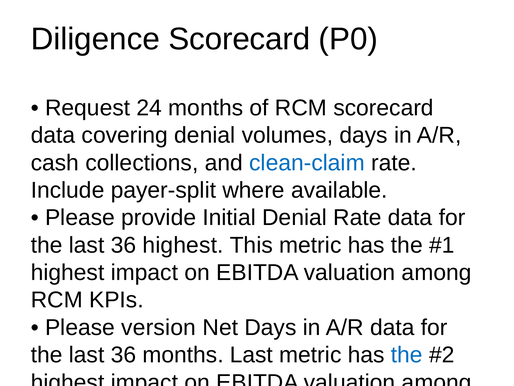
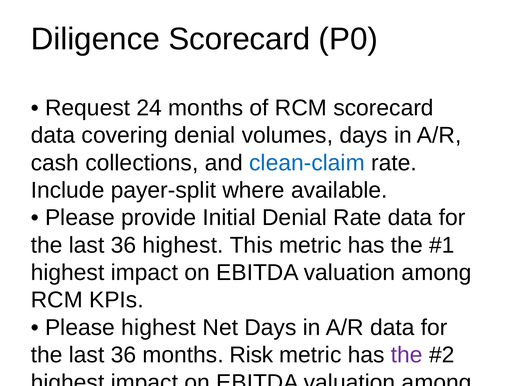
Please version: version -> highest
months Last: Last -> Risk
the at (407, 355) colour: blue -> purple
